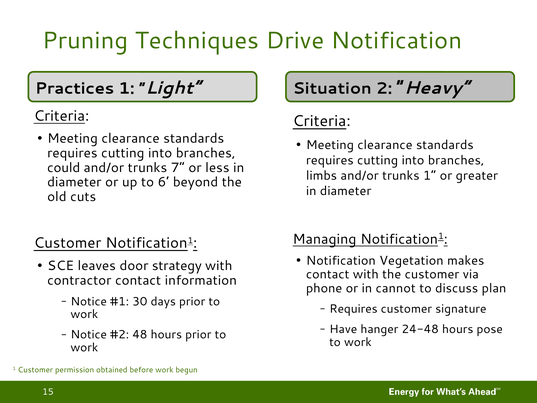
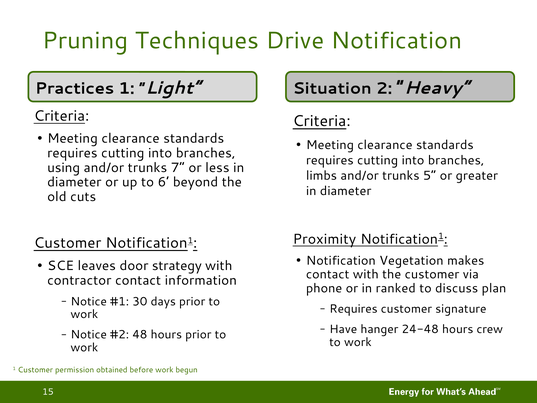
could: could -> using
trunks 1: 1 -> 5
Managing: Managing -> Proximity
cannot: cannot -> ranked
pose: pose -> crew
